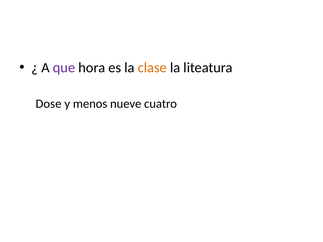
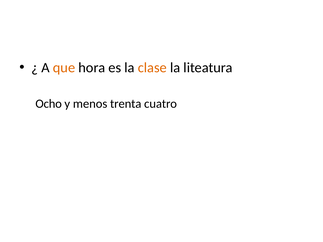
que colour: purple -> orange
Dose: Dose -> Ocho
nueve: nueve -> trenta
